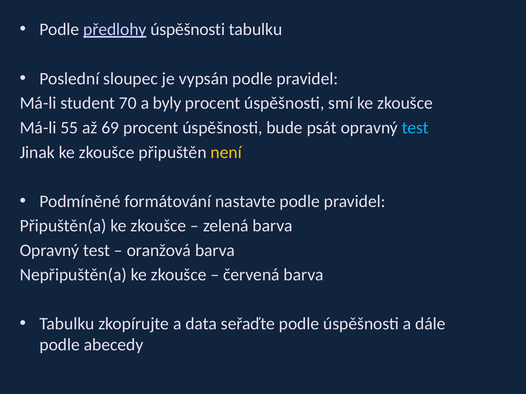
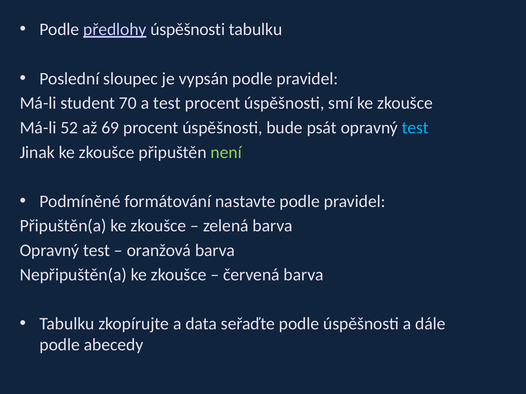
a byly: byly -> test
55: 55 -> 52
není colour: yellow -> light green
